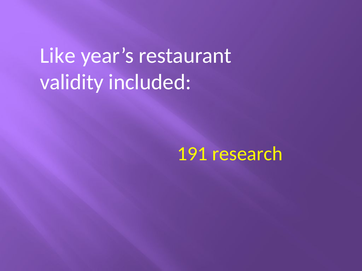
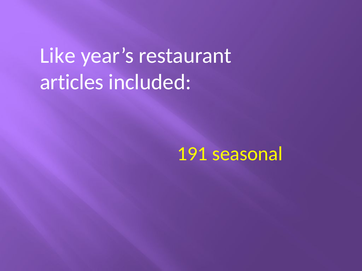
validity: validity -> articles
research: research -> seasonal
